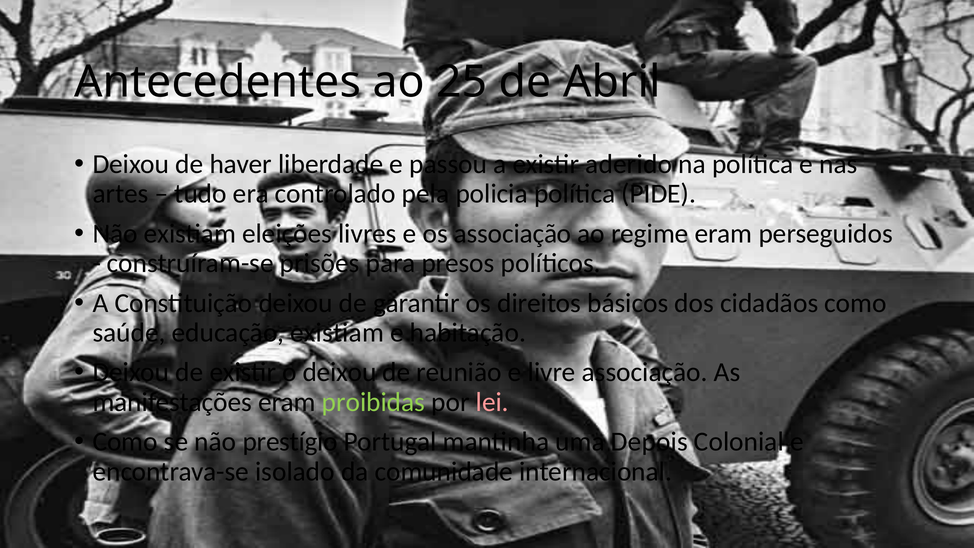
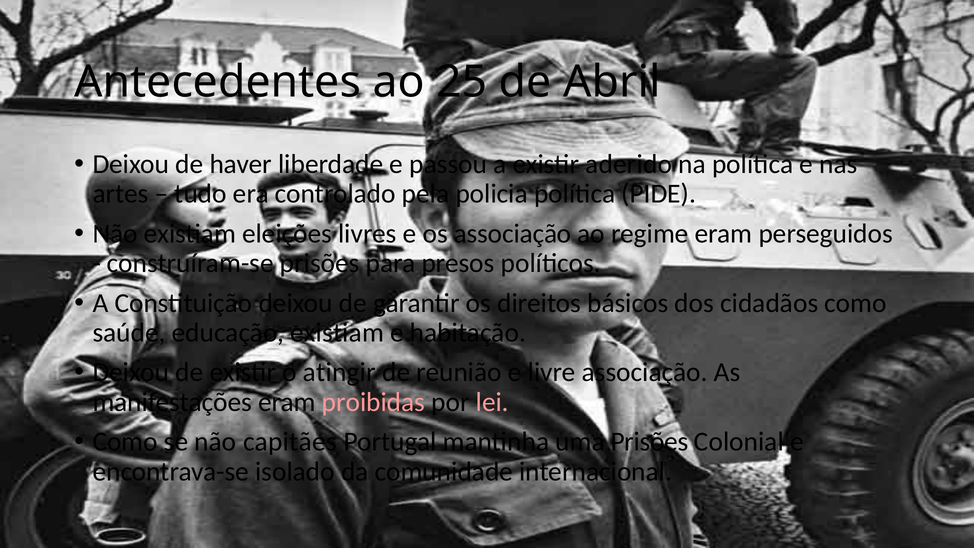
o deixou: deixou -> atingir
proibidas colour: light green -> pink
prestígio: prestígio -> capitães
uma Depois: Depois -> Prisões
